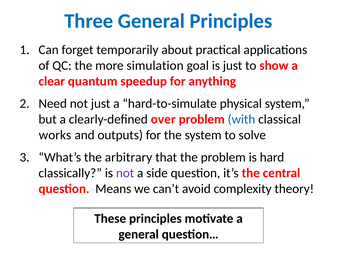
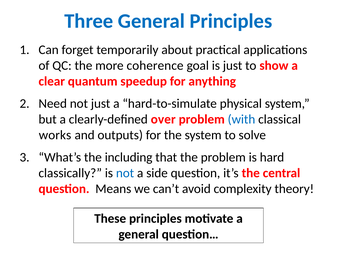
simulation: simulation -> coherence
arbitrary: arbitrary -> including
not at (125, 173) colour: purple -> blue
